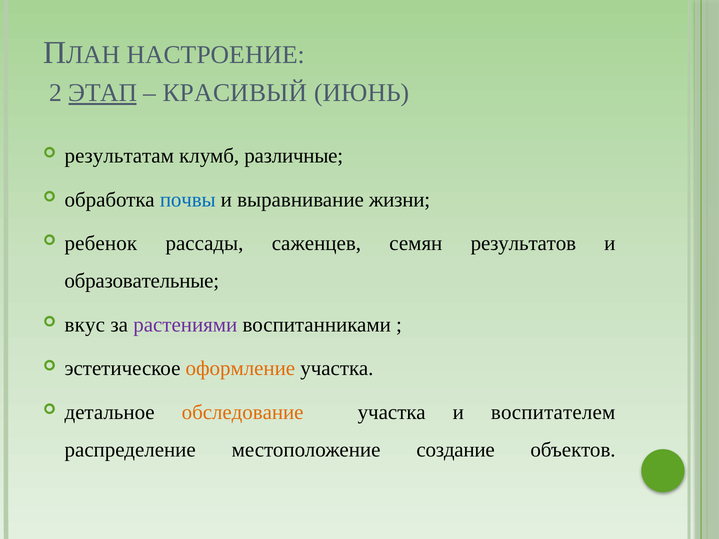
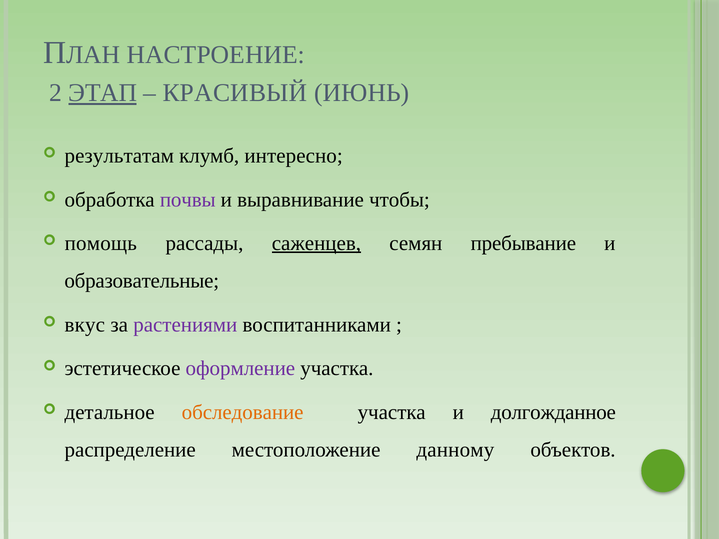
различные: различные -> интересно
почвы colour: blue -> purple
жизни: жизни -> чтобы
ребенок: ребенок -> помощь
саженцев underline: none -> present
результатов: результатов -> пребывание
оформление colour: orange -> purple
воспитателем: воспитателем -> долгожданное
создание: создание -> данному
